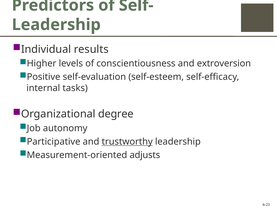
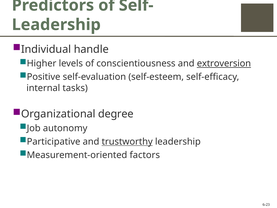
results: results -> handle
extroversion underline: none -> present
adjusts: adjusts -> factors
